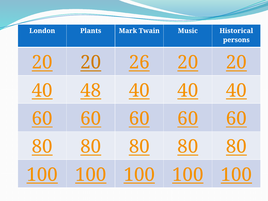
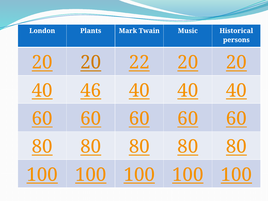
26: 26 -> 22
48: 48 -> 46
